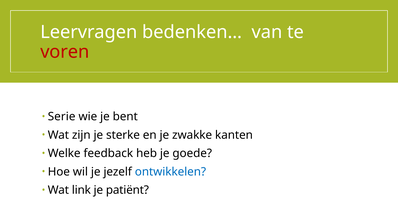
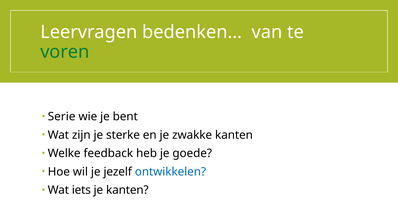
voren colour: red -> green
link: link -> iets
je patiënt: patiënt -> kanten
